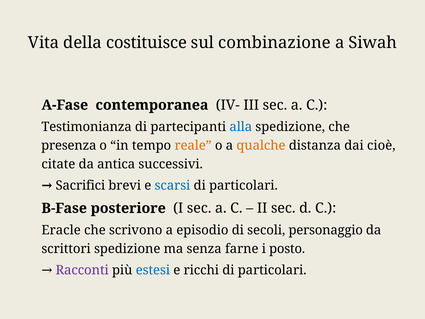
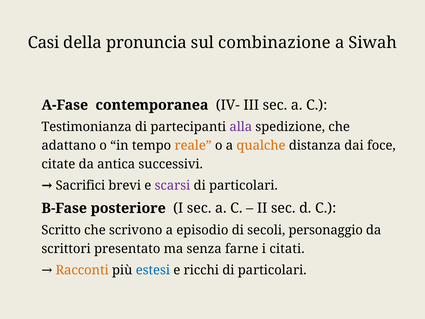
Vita: Vita -> Casi
costituisce: costituisce -> pronuncia
alla colour: blue -> purple
presenza: presenza -> adattano
cioè: cioè -> foce
scarsi colour: blue -> purple
Eracle: Eracle -> Scritto
scrittori spedizione: spedizione -> presentato
posto: posto -> citati
Racconti colour: purple -> orange
